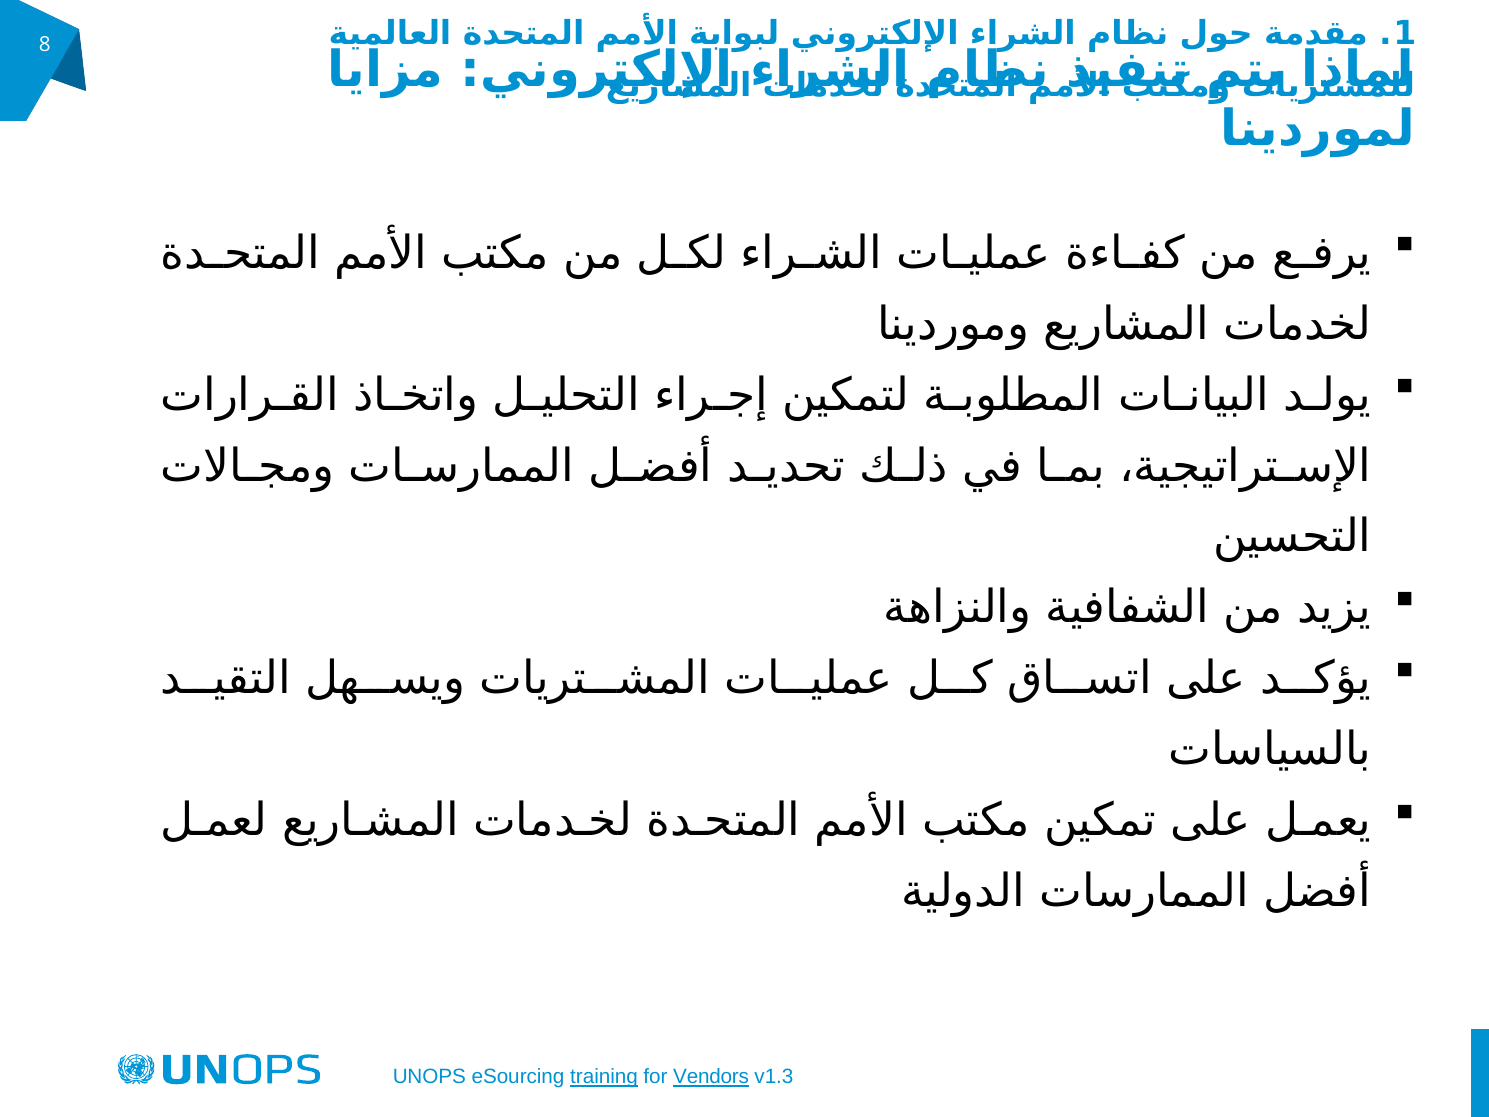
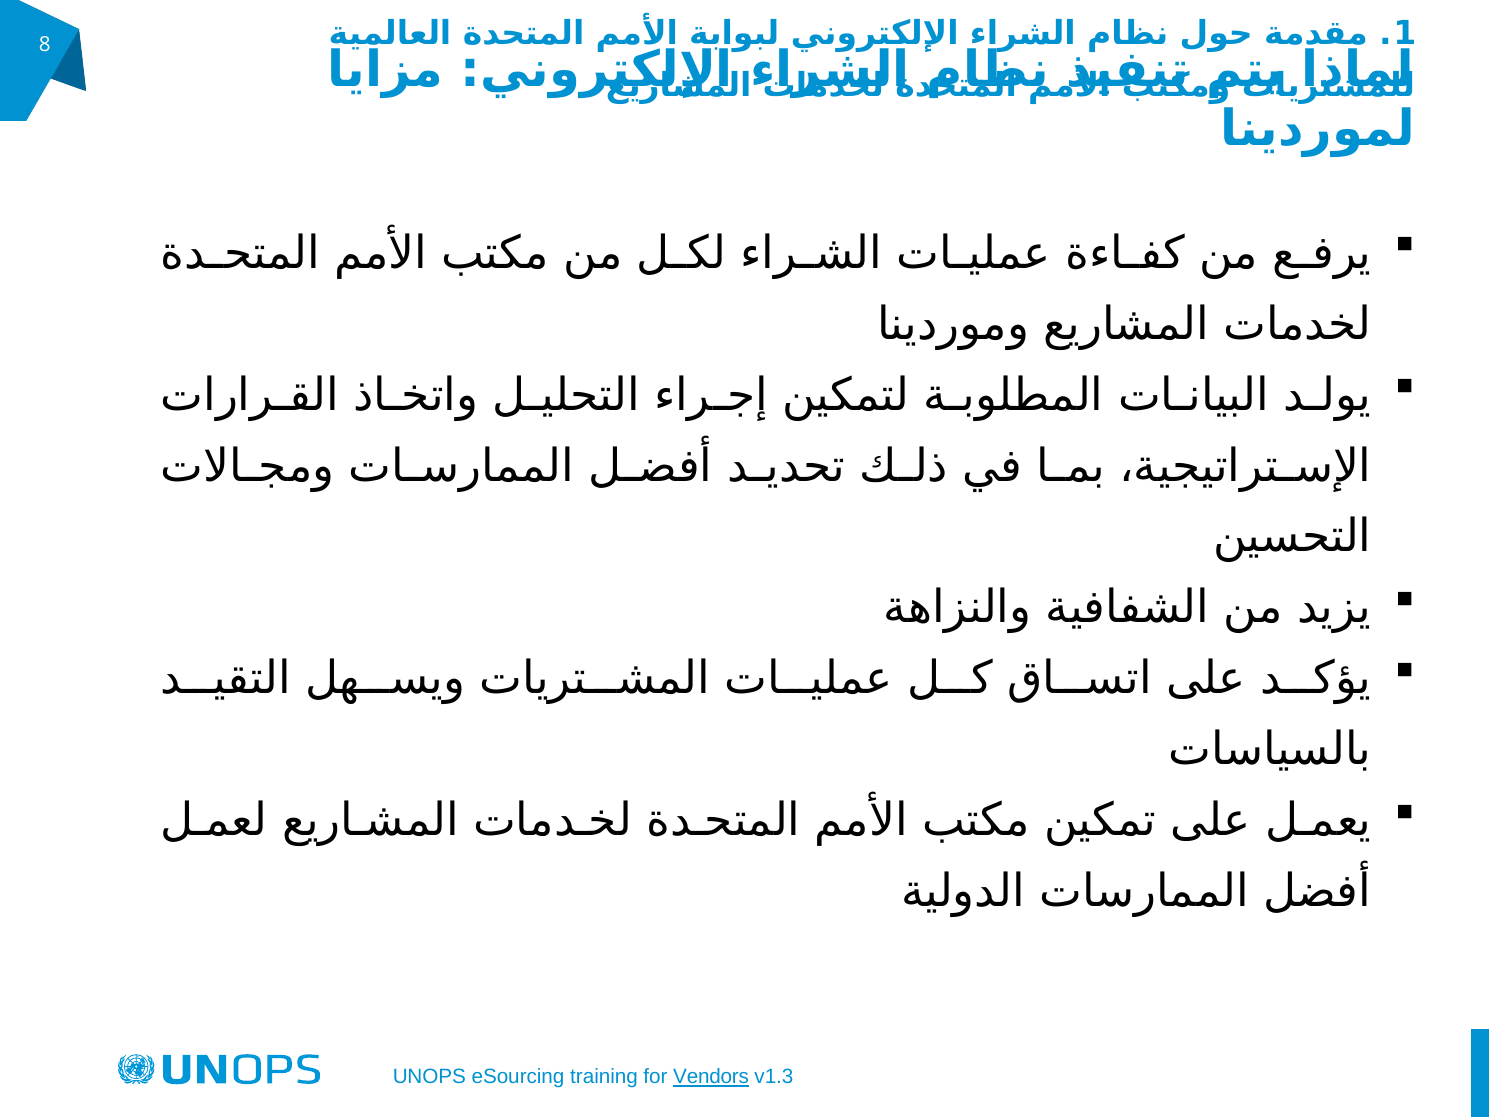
training underline: present -> none
